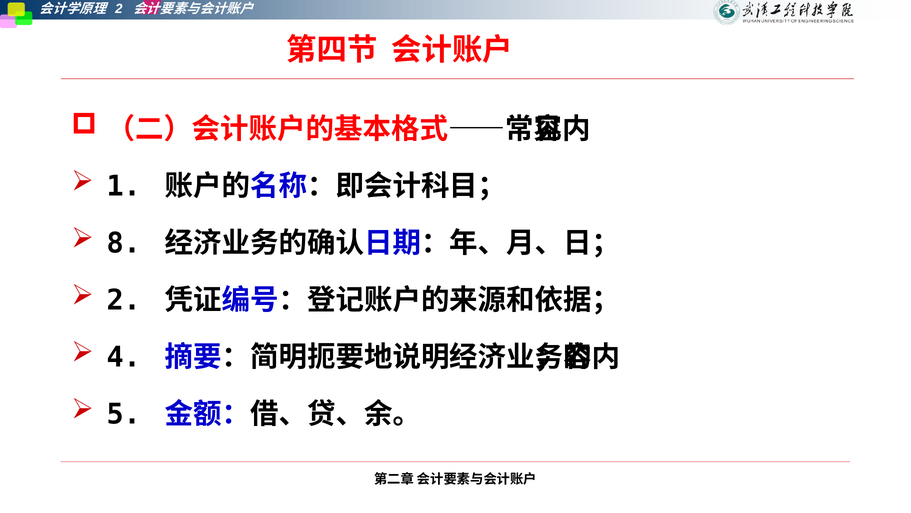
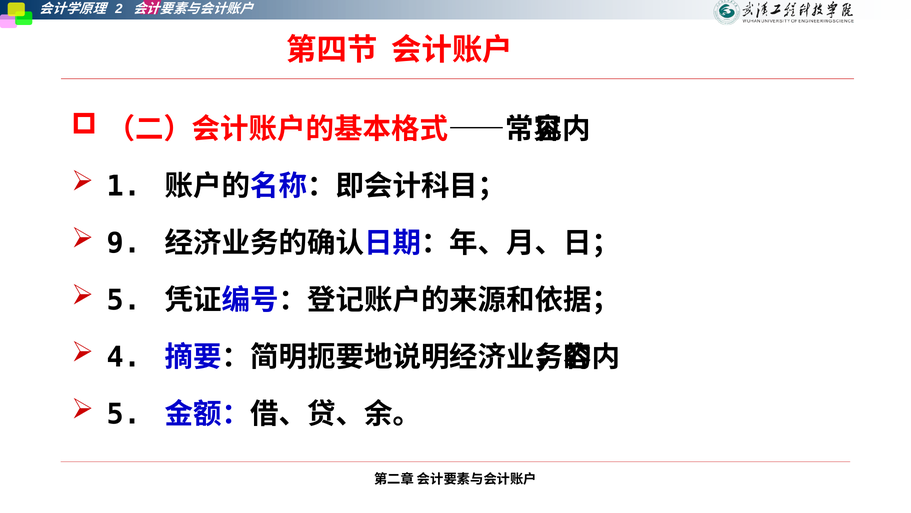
8: 8 -> 9
2 at (124, 300): 2 -> 5
